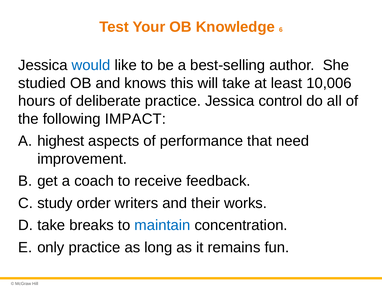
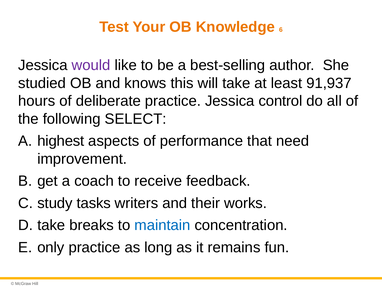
would colour: blue -> purple
10,006: 10,006 -> 91,937
IMPACT: IMPACT -> SELECT
order: order -> tasks
